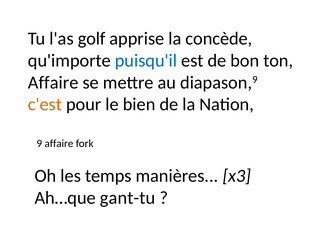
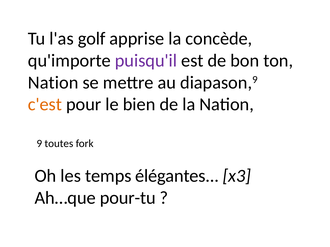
puisqu'il colour: blue -> purple
Affaire at (53, 83): Affaire -> Nation
9 affaire: affaire -> toutes
manières: manières -> élégantes
gant-tu: gant-tu -> pour-tu
